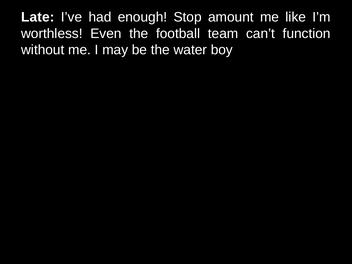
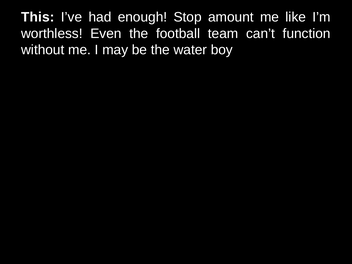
Late: Late -> This
